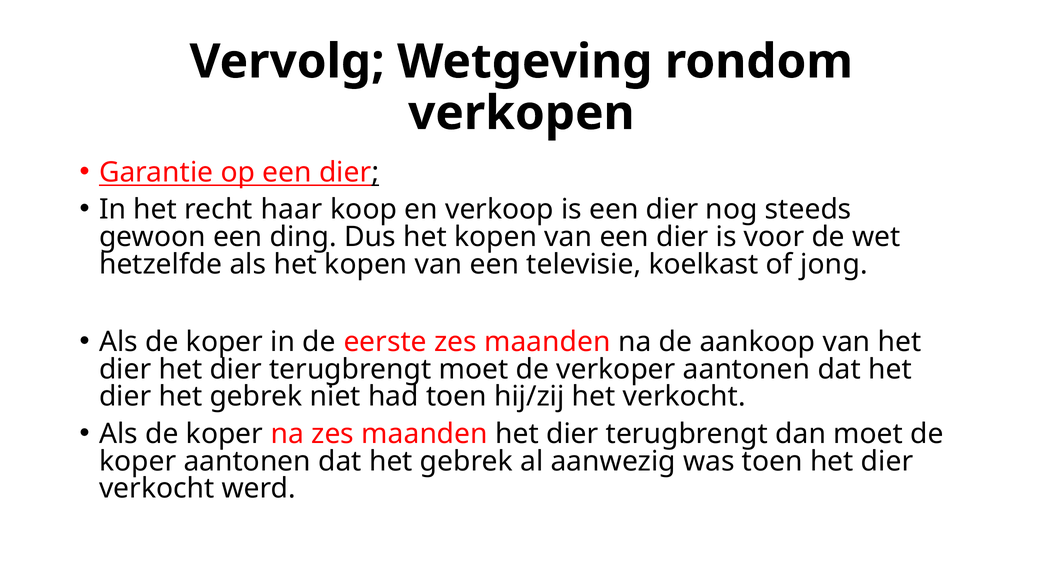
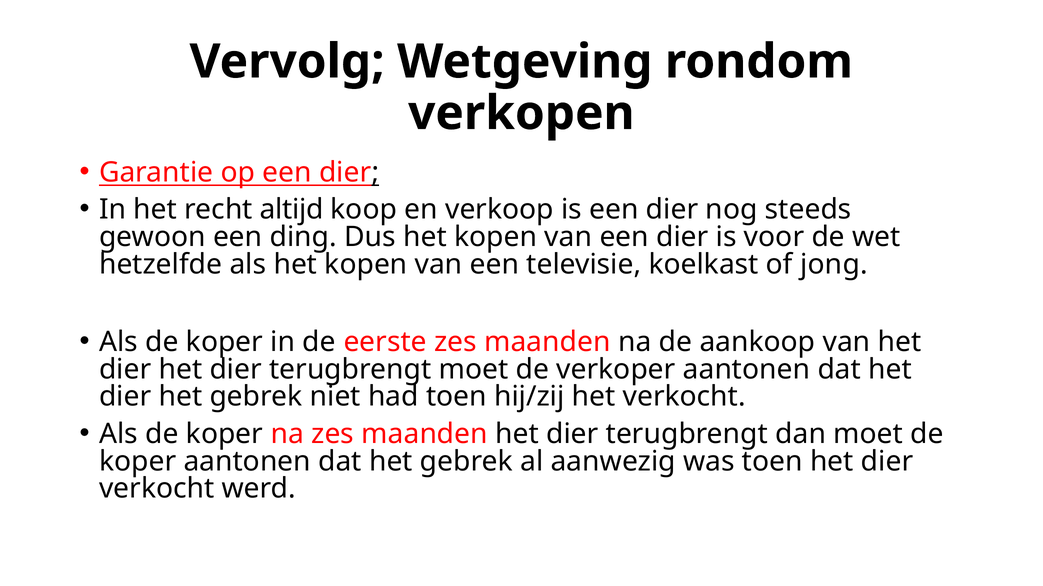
haar: haar -> altijd
